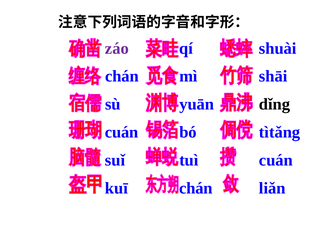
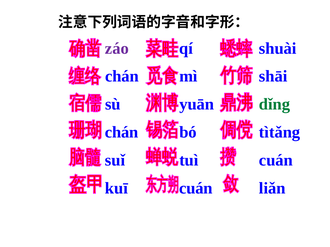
dǐng colour: black -> green
cuán at (122, 133): cuán -> chán
kuī chán: chán -> cuán
